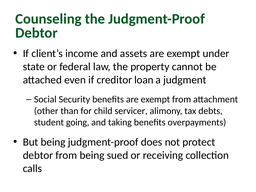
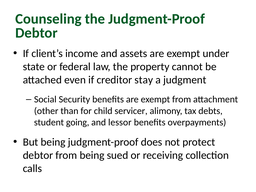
loan: loan -> stay
taking: taking -> lessor
